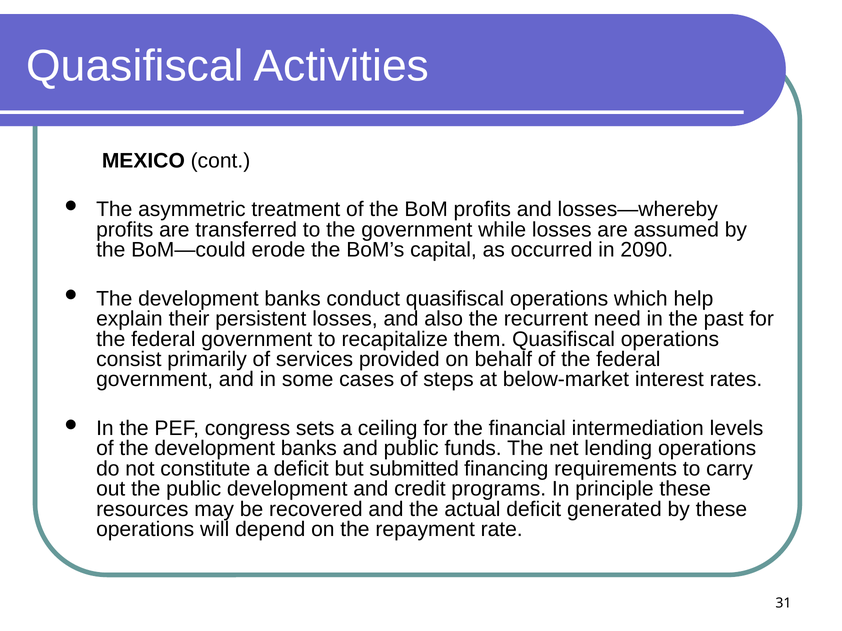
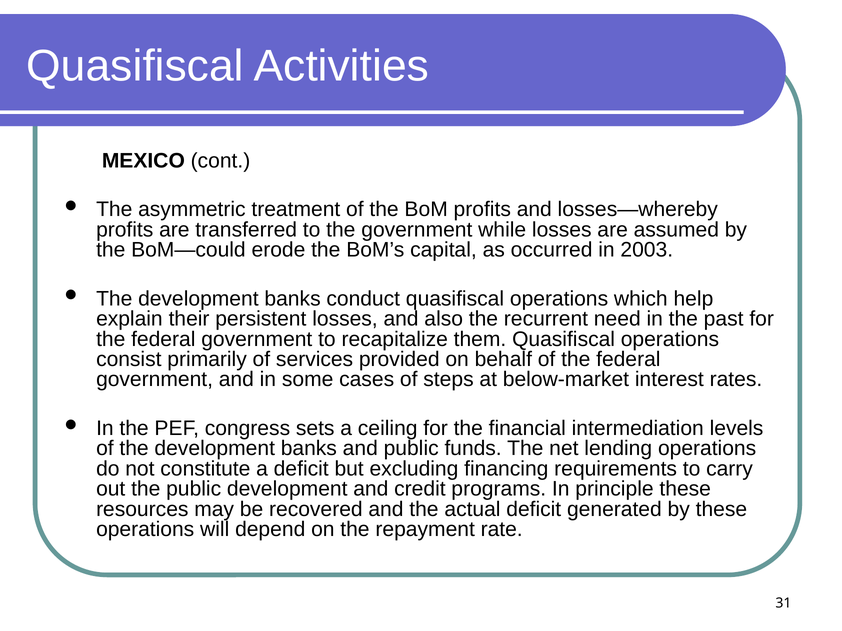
2090: 2090 -> 2003
submitted: submitted -> excluding
